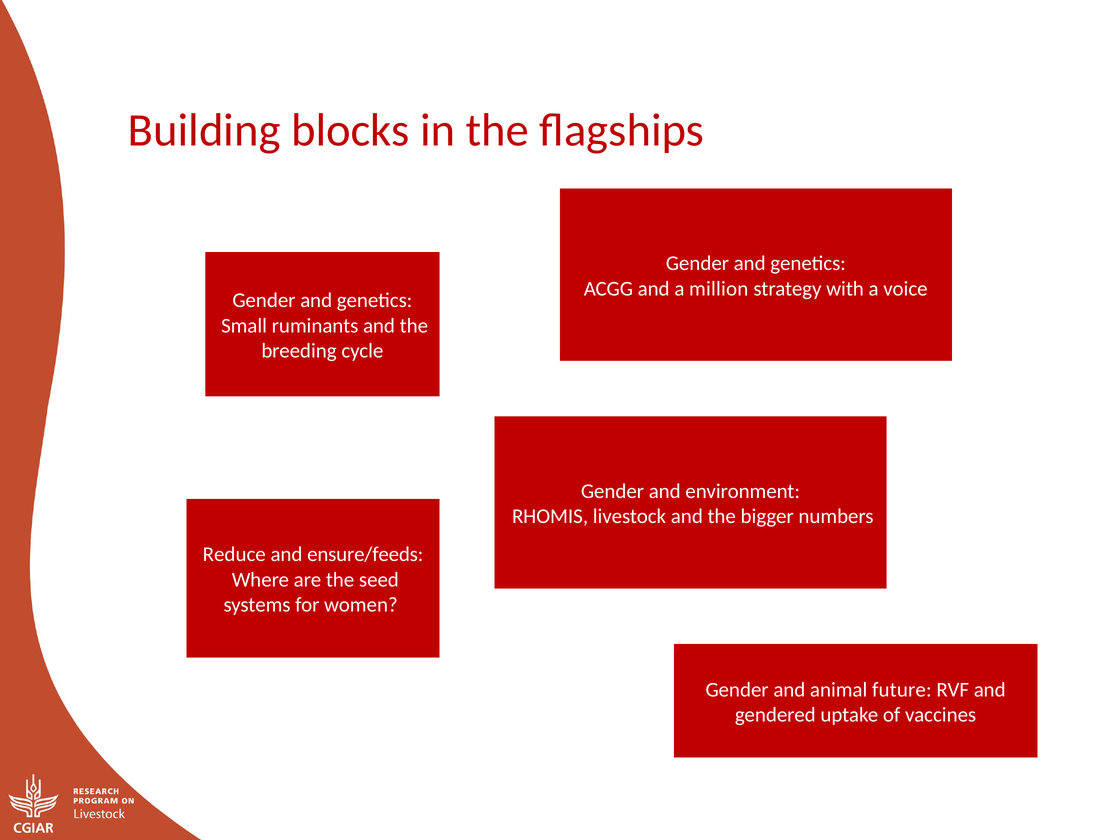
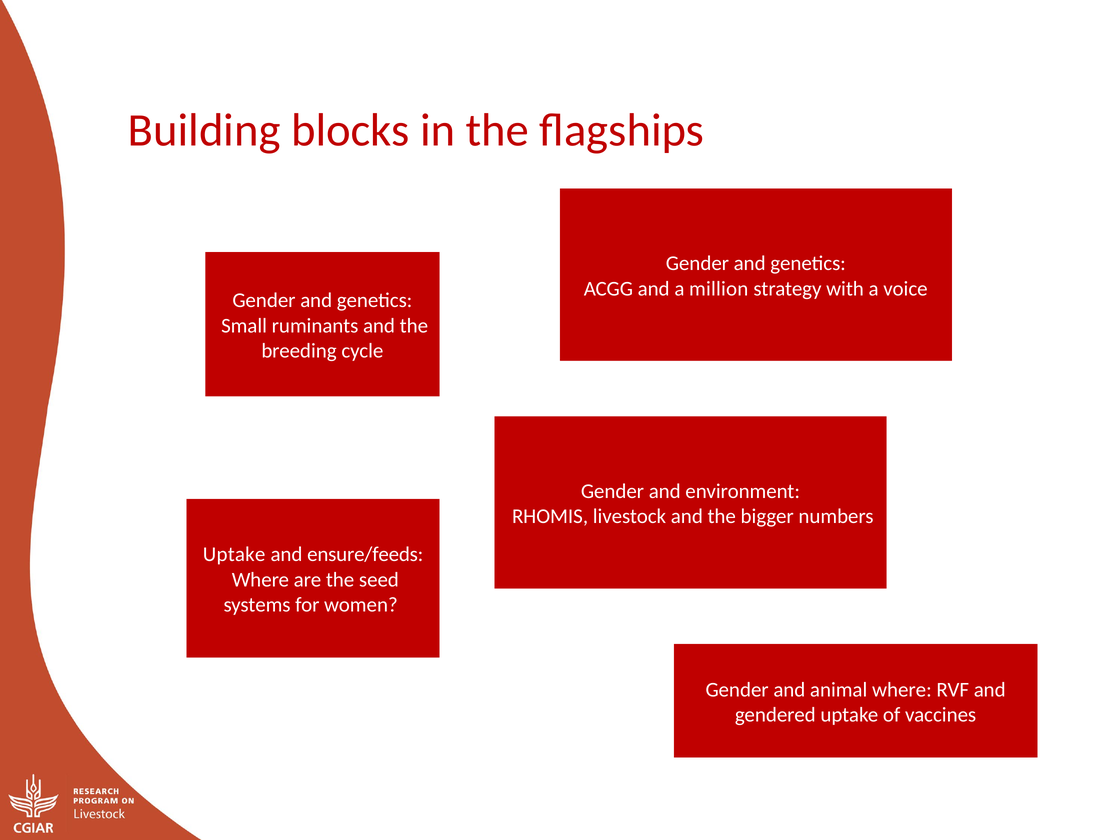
Reduce at (234, 555): Reduce -> Uptake
animal future: future -> where
